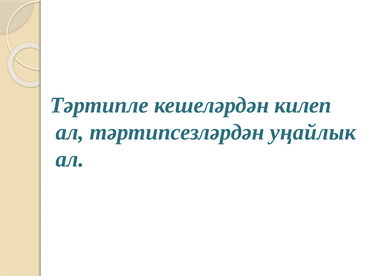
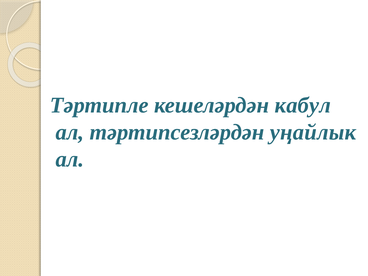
килеп: килеп -> кабул
